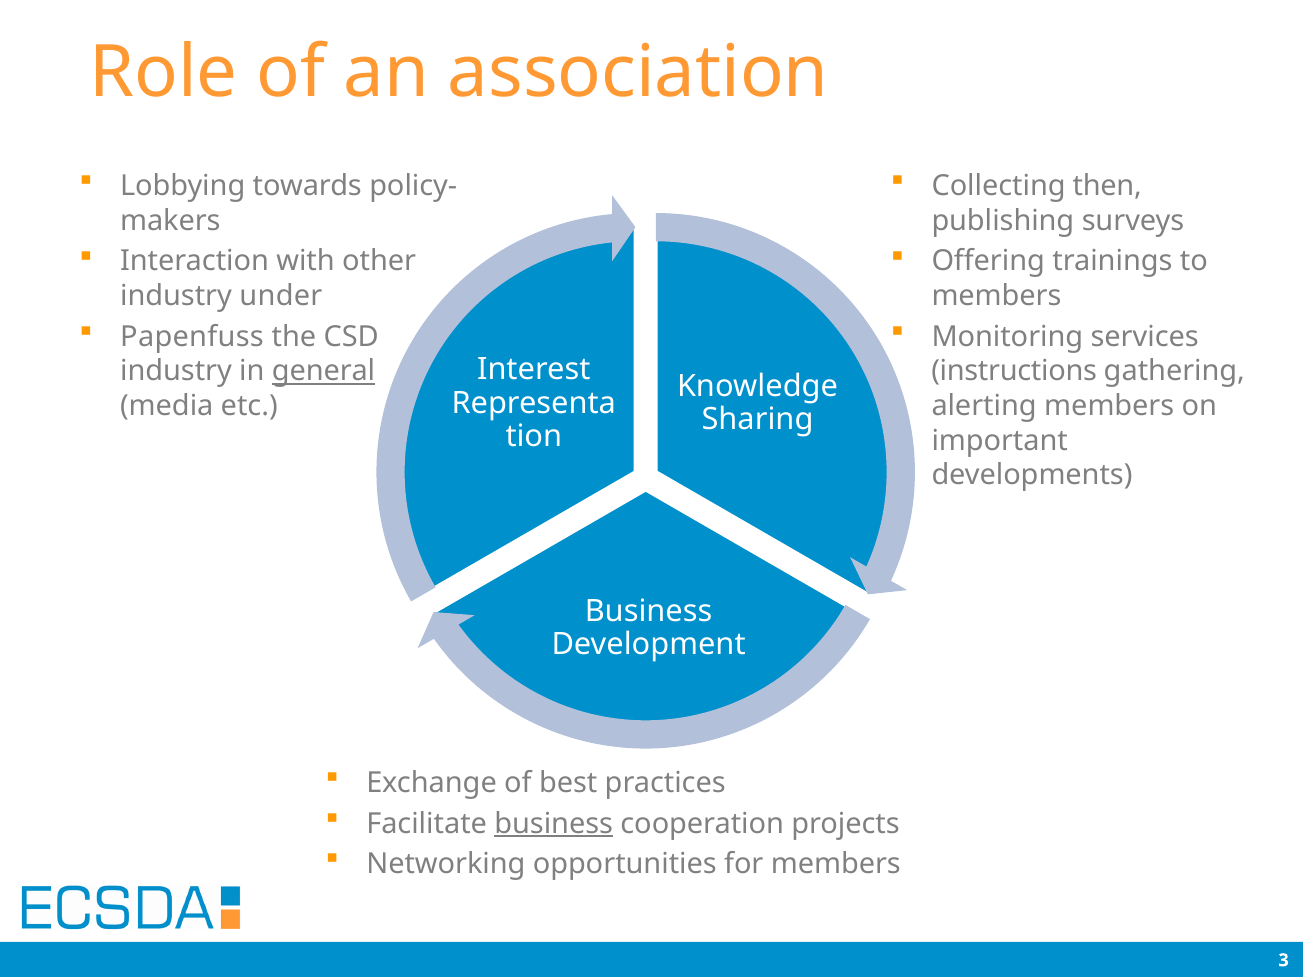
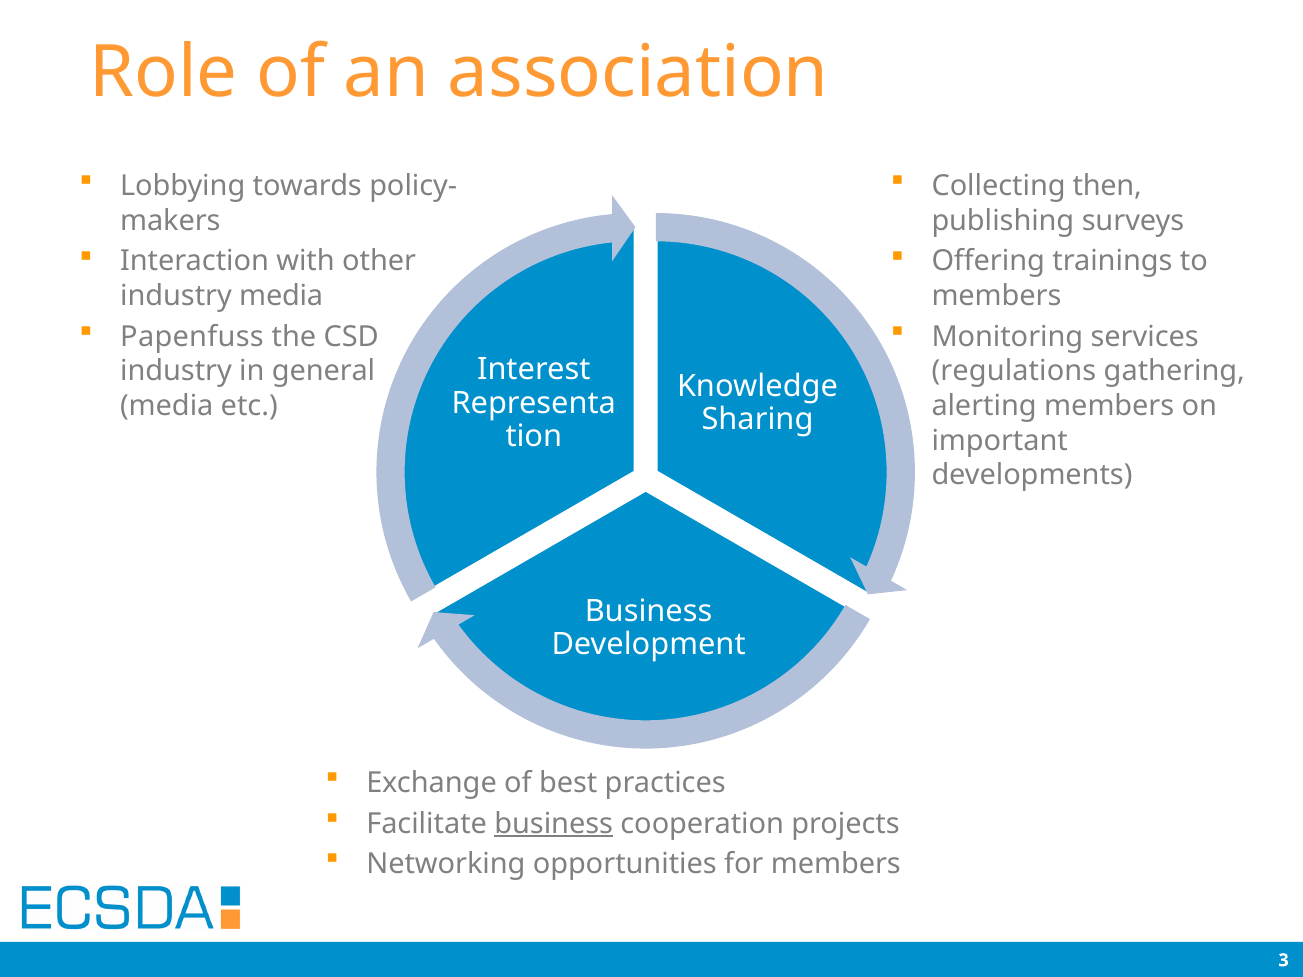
industry under: under -> media
general underline: present -> none
instructions: instructions -> regulations
